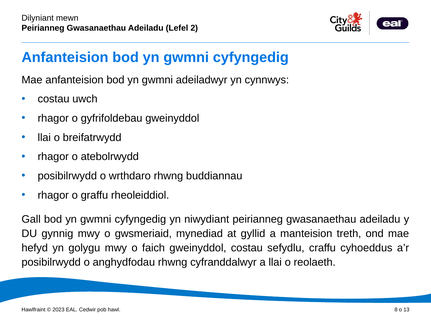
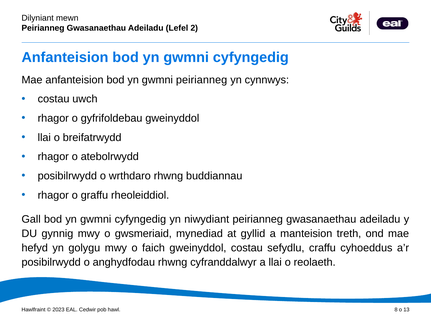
gwmni adeiladwyr: adeiladwyr -> peirianneg
